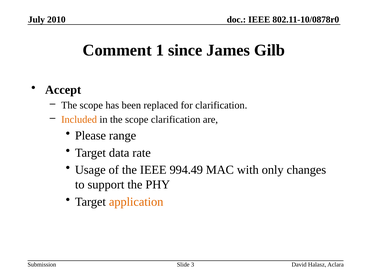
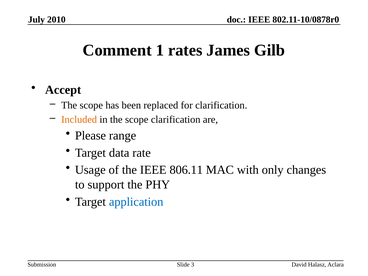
since: since -> rates
994.49: 994.49 -> 806.11
application colour: orange -> blue
